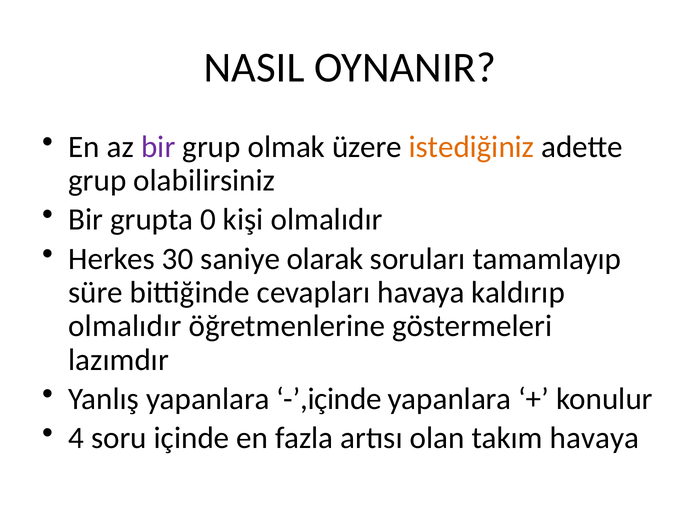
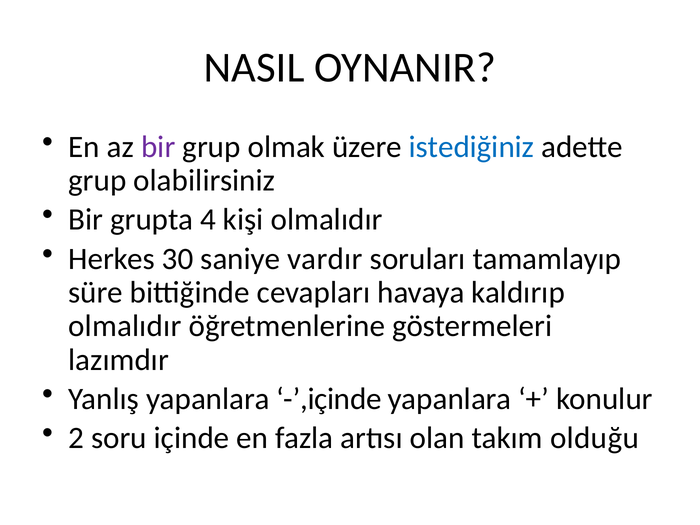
istediğiniz colour: orange -> blue
0: 0 -> 4
olarak: olarak -> vardır
4: 4 -> 2
takım havaya: havaya -> olduğu
